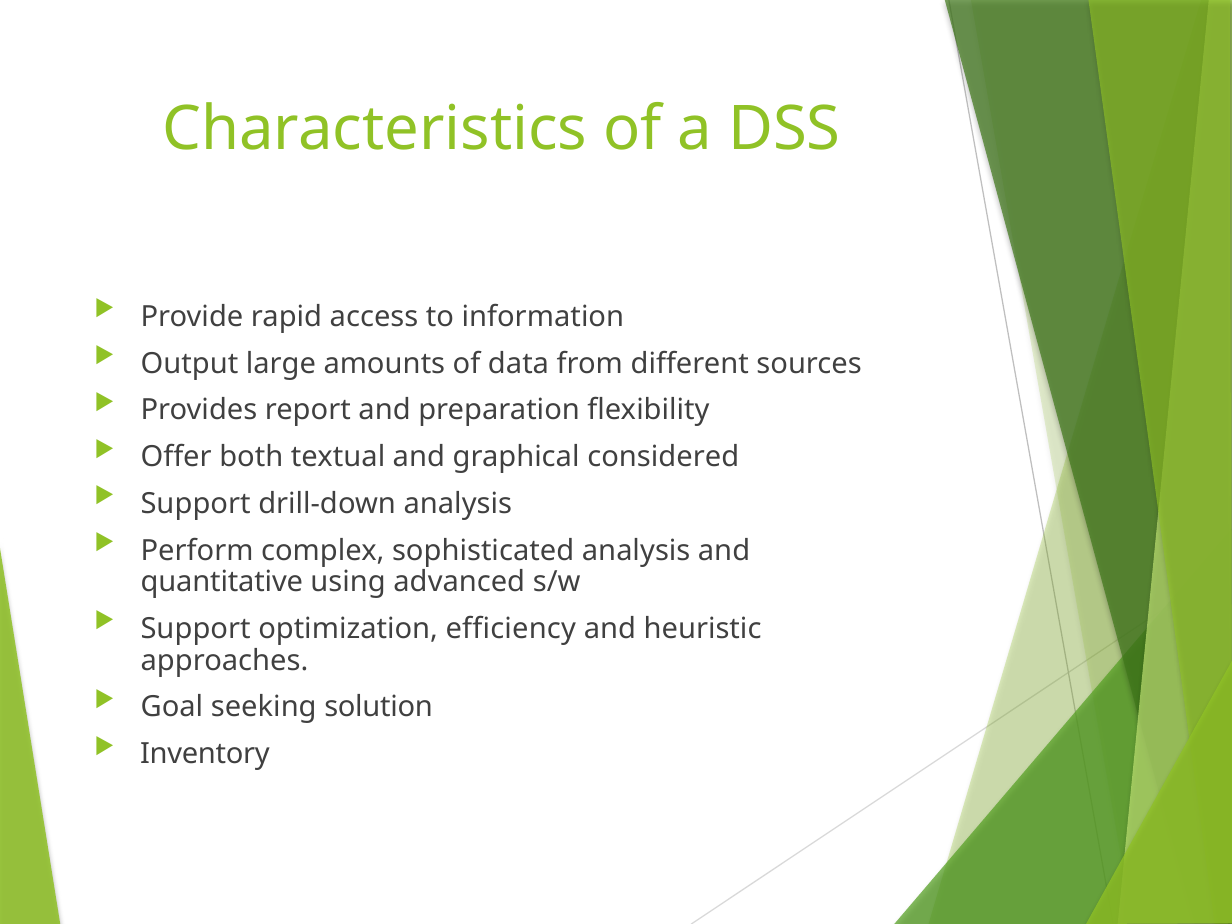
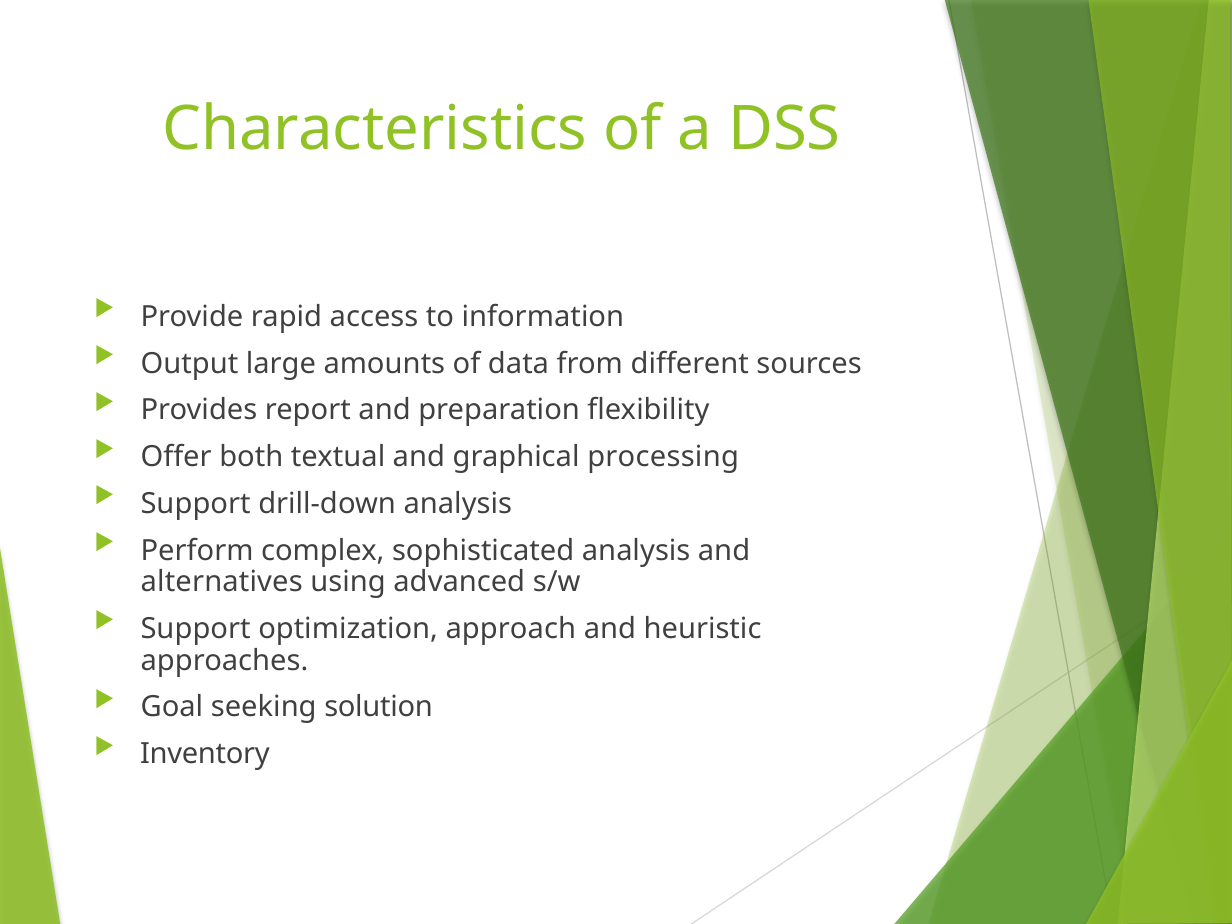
considered: considered -> processing
quantitative: quantitative -> alternatives
efficiency: efficiency -> approach
